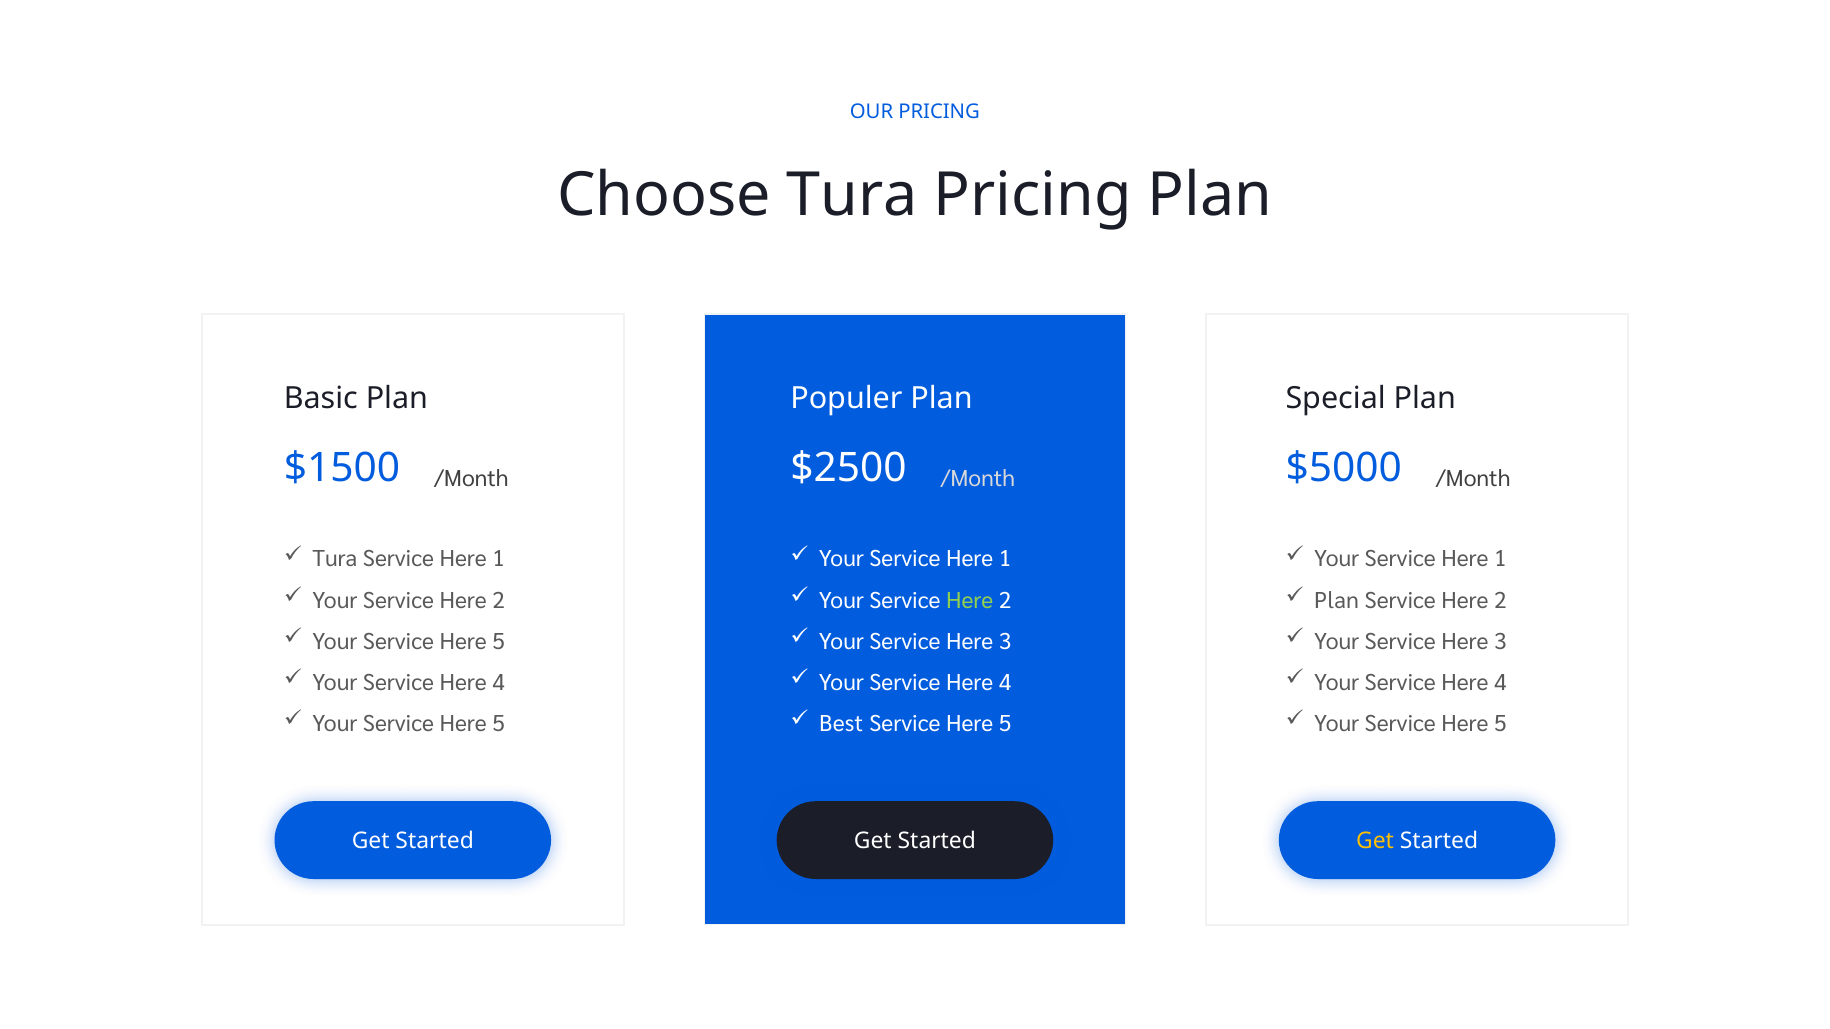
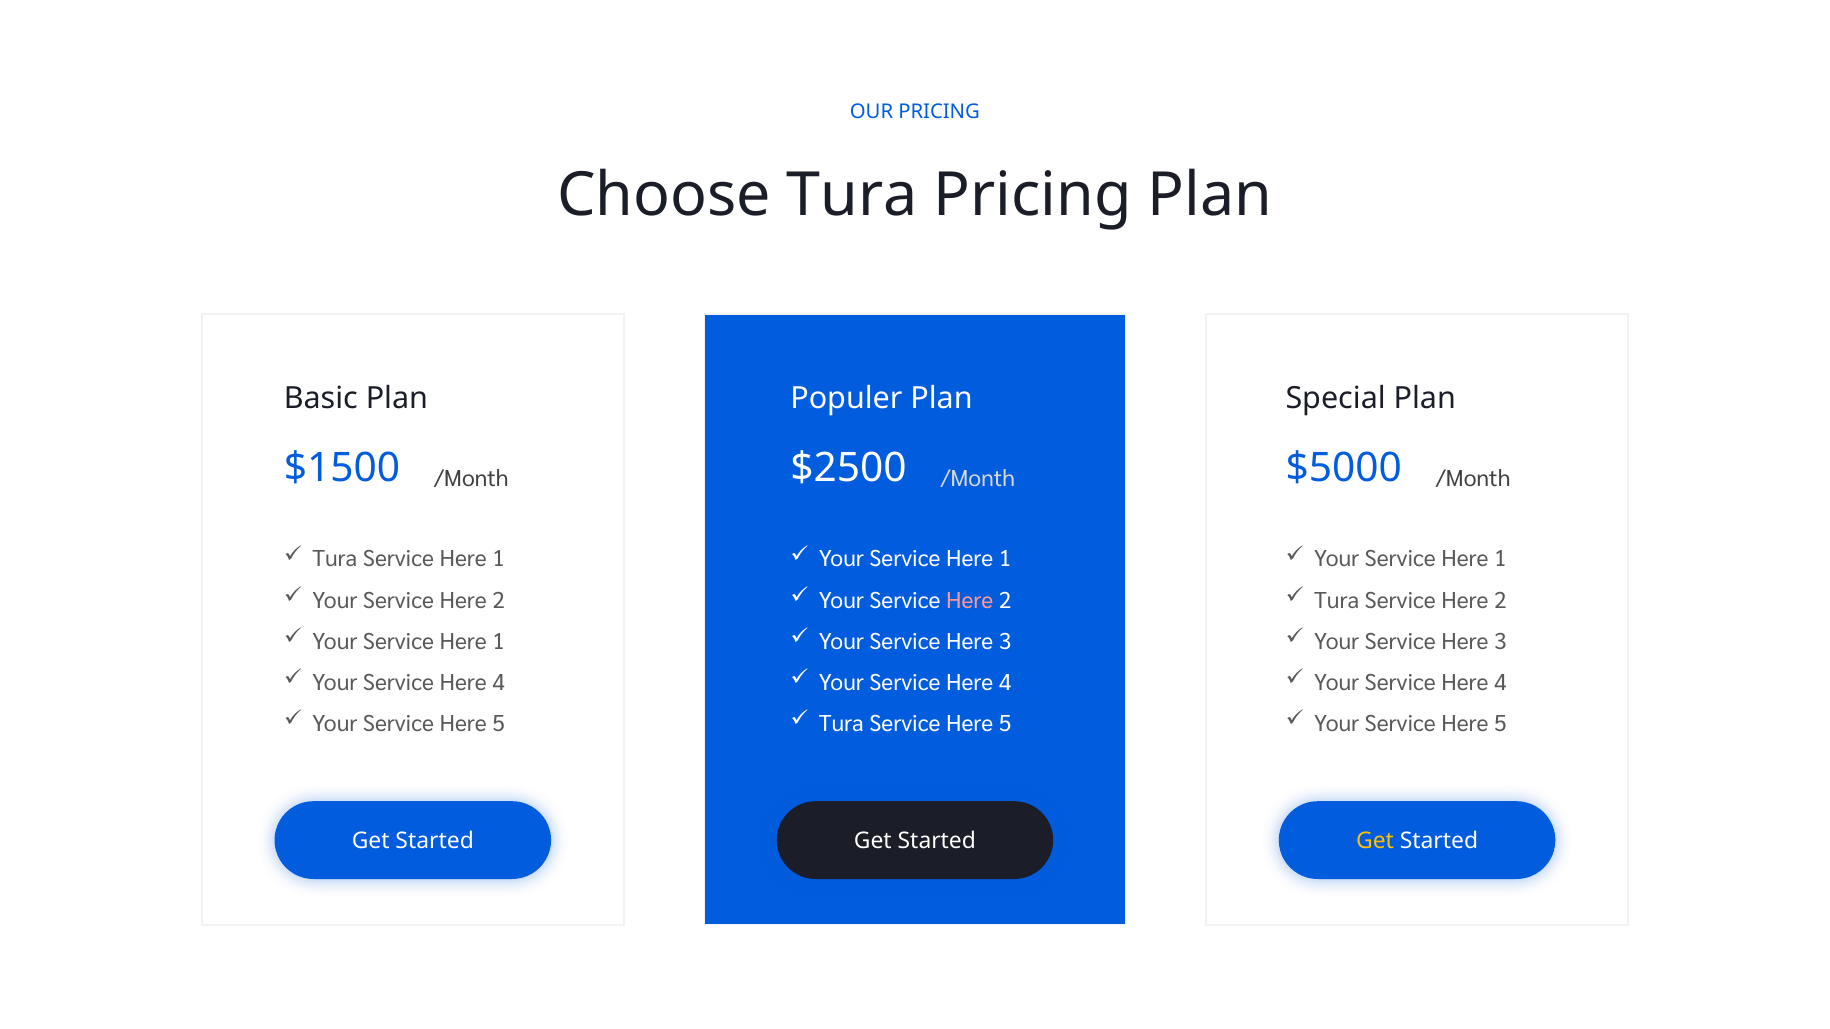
Here at (970, 601) colour: light green -> pink
Plan at (1337, 601): Plan -> Tura
5 at (499, 642): 5 -> 1
Best at (841, 724): Best -> Tura
